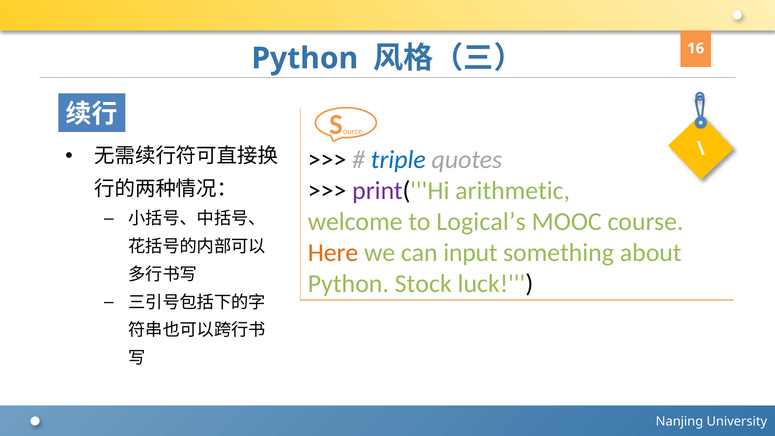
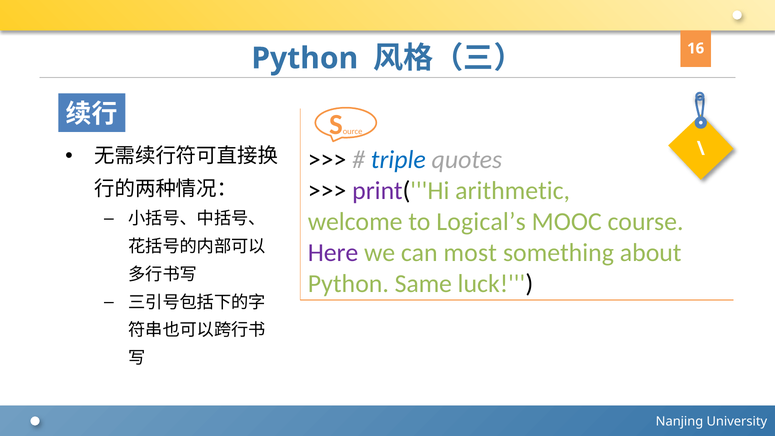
Here colour: orange -> purple
input: input -> most
Stock: Stock -> Same
